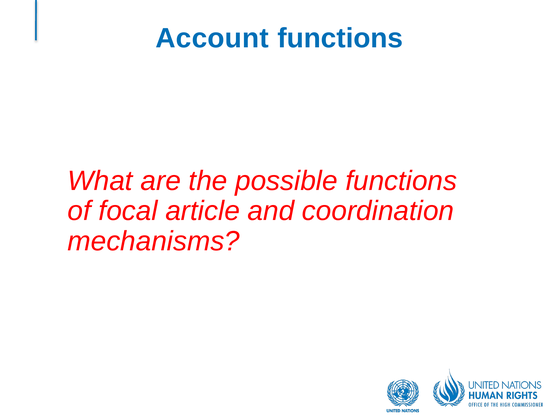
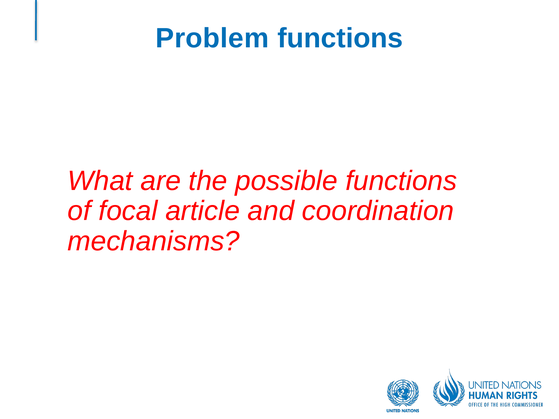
Account: Account -> Problem
